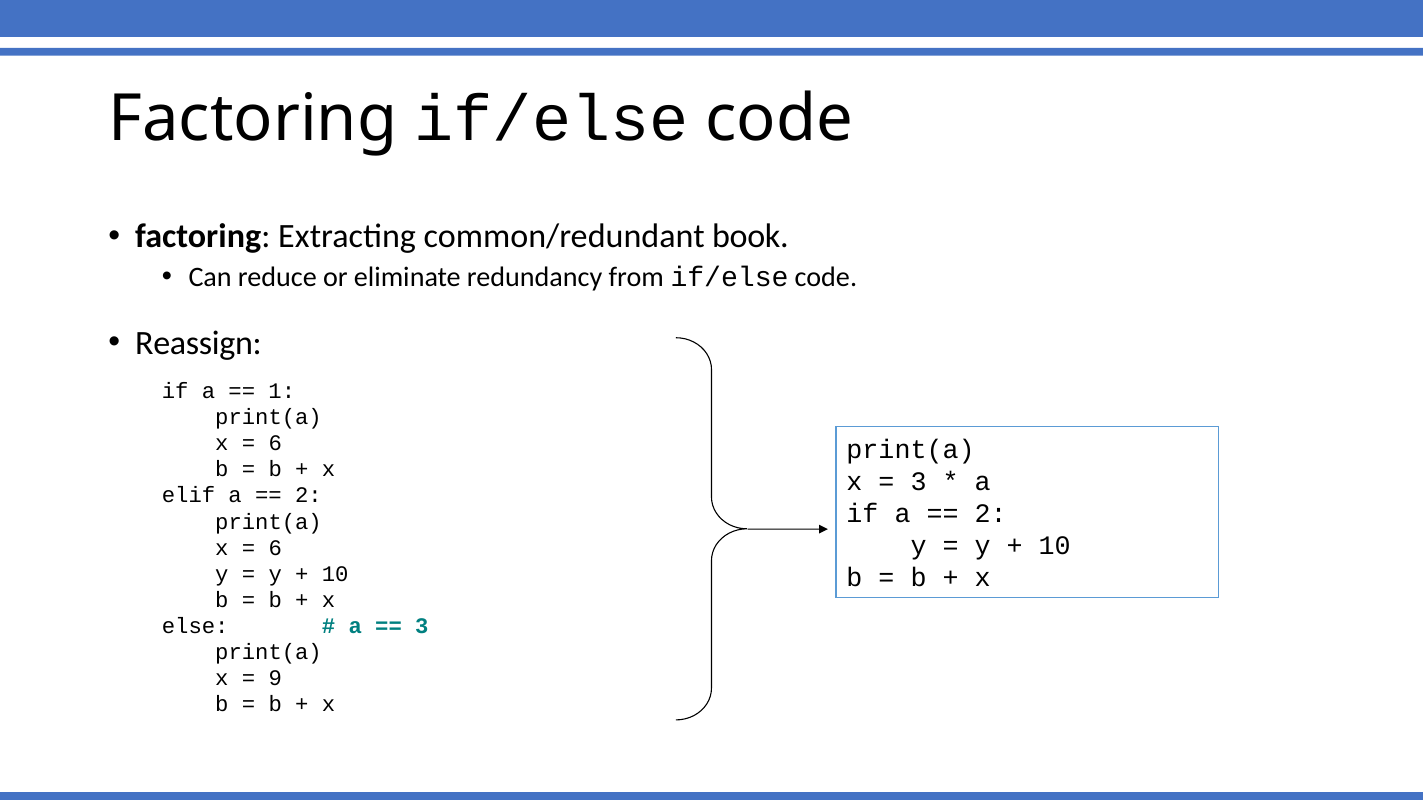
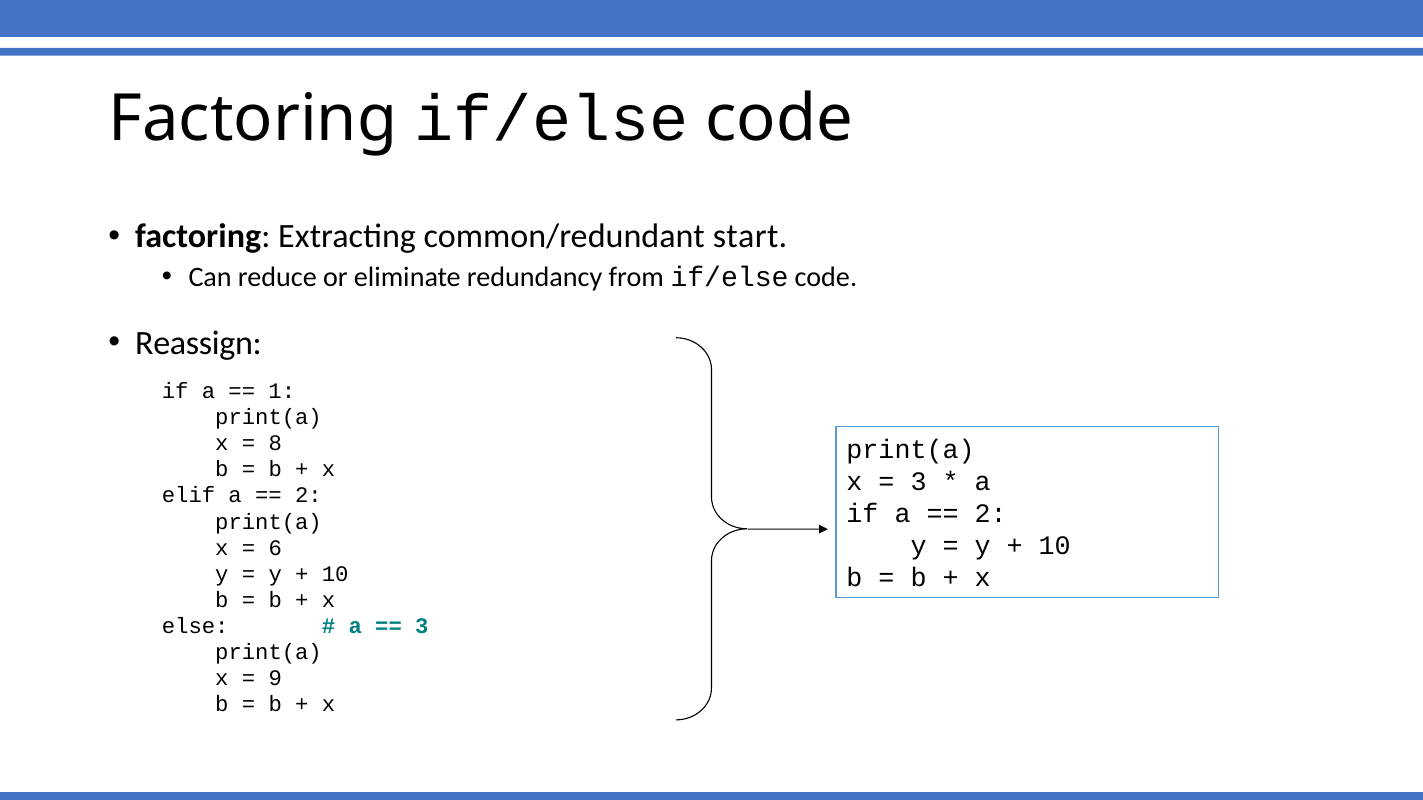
book: book -> start
6 at (275, 444): 6 -> 8
